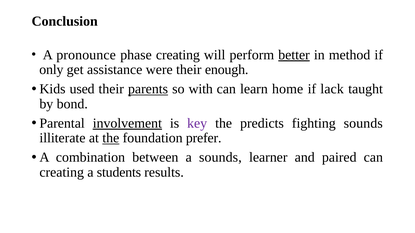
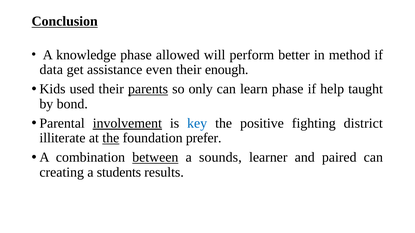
Conclusion underline: none -> present
pronounce: pronounce -> knowledge
phase creating: creating -> allowed
better underline: present -> none
only: only -> data
were: were -> even
with: with -> only
learn home: home -> phase
lack: lack -> help
key colour: purple -> blue
predicts: predicts -> positive
fighting sounds: sounds -> district
between underline: none -> present
